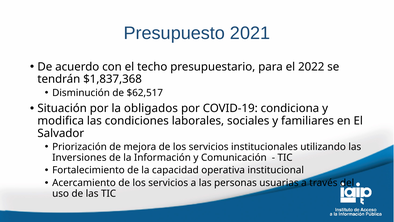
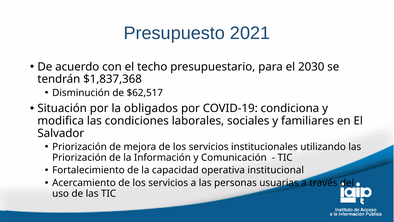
2022: 2022 -> 2030
Inversiones at (79, 157): Inversiones -> Priorización
